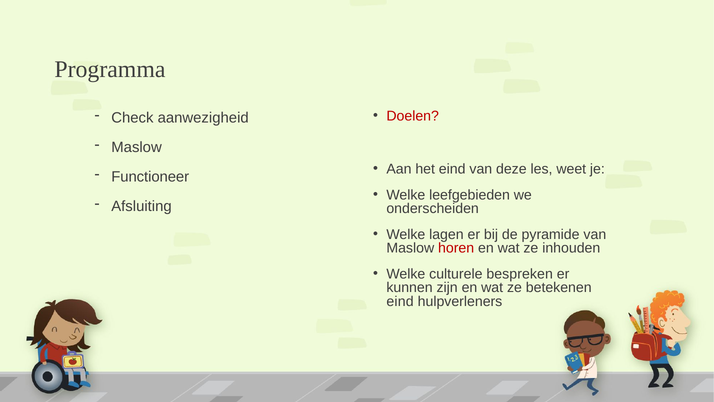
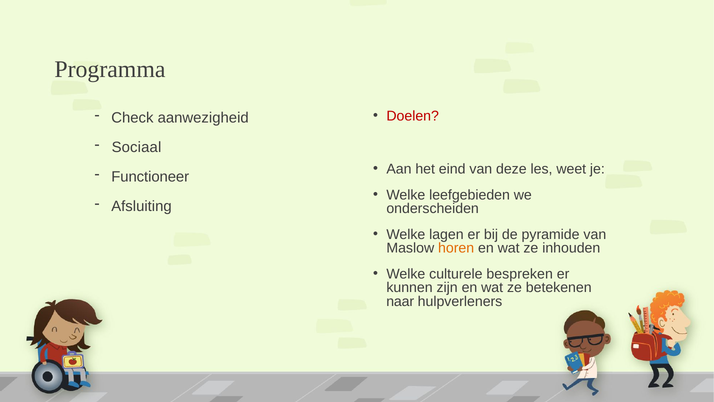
Maslow at (137, 147): Maslow -> Sociaal
horen colour: red -> orange
eind at (400, 301): eind -> naar
